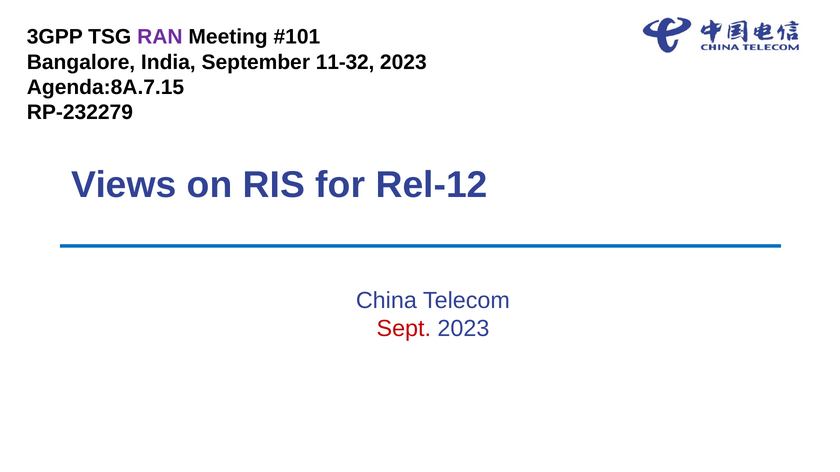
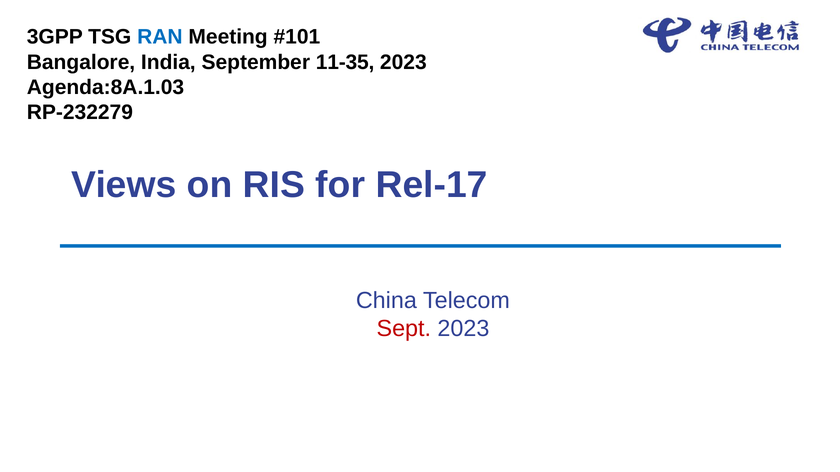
RAN colour: purple -> blue
11-32: 11-32 -> 11-35
Agenda:8A.7.15: Agenda:8A.7.15 -> Agenda:8A.1.03
Rel-12: Rel-12 -> Rel-17
